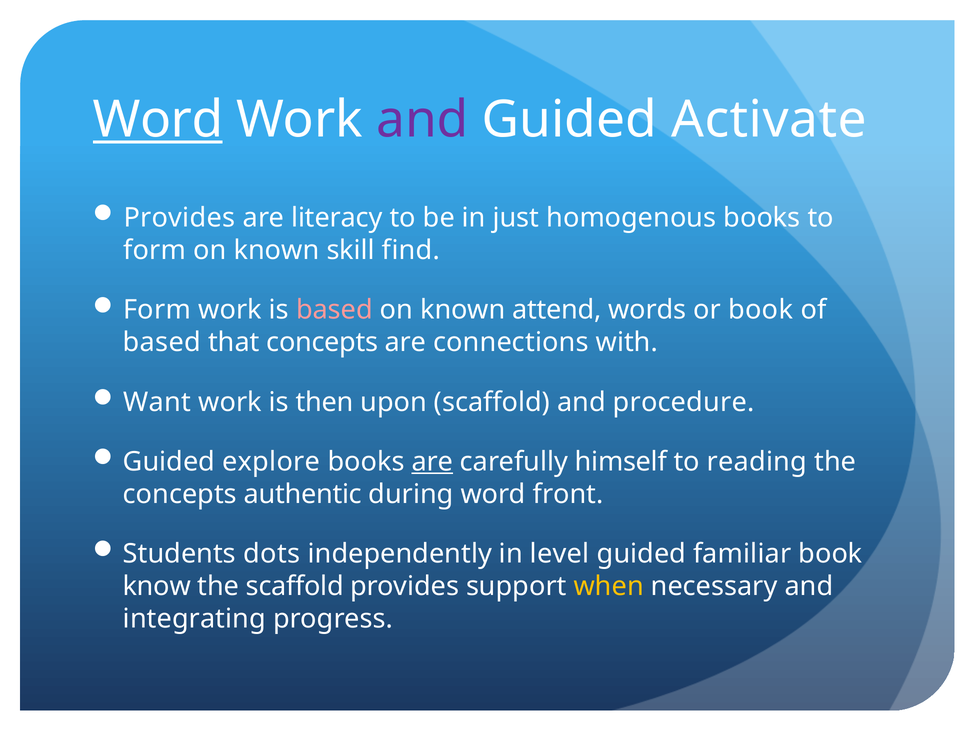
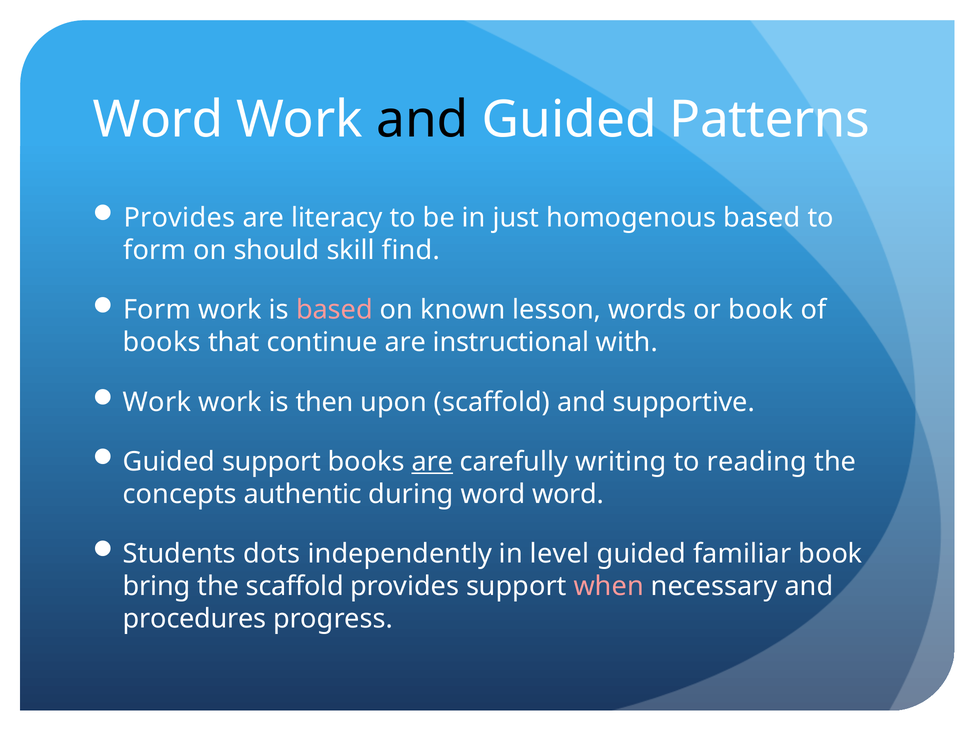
Word at (158, 120) underline: present -> none
and at (422, 120) colour: purple -> black
Activate: Activate -> Patterns
homogenous books: books -> based
known at (277, 251): known -> should
attend: attend -> lesson
based at (162, 343): based -> books
that concepts: concepts -> continue
connections: connections -> instructional
Want at (157, 402): Want -> Work
procedure: procedure -> supportive
Guided explore: explore -> support
himself: himself -> writing
word front: front -> word
know: know -> bring
when colour: yellow -> pink
integrating: integrating -> procedures
